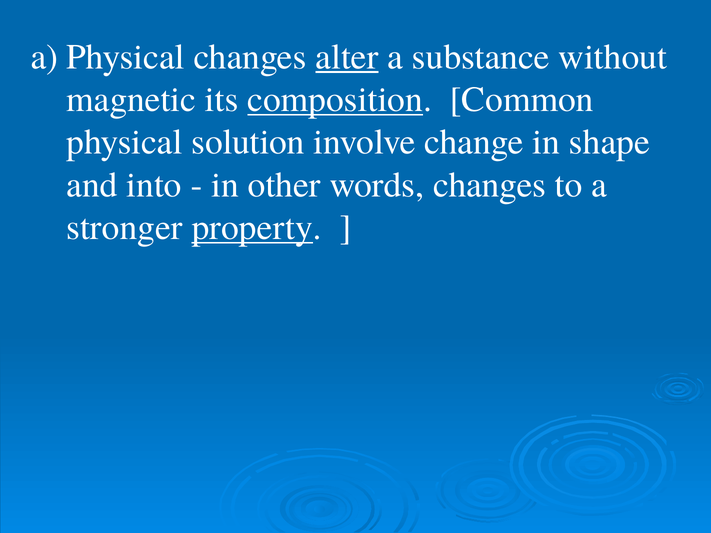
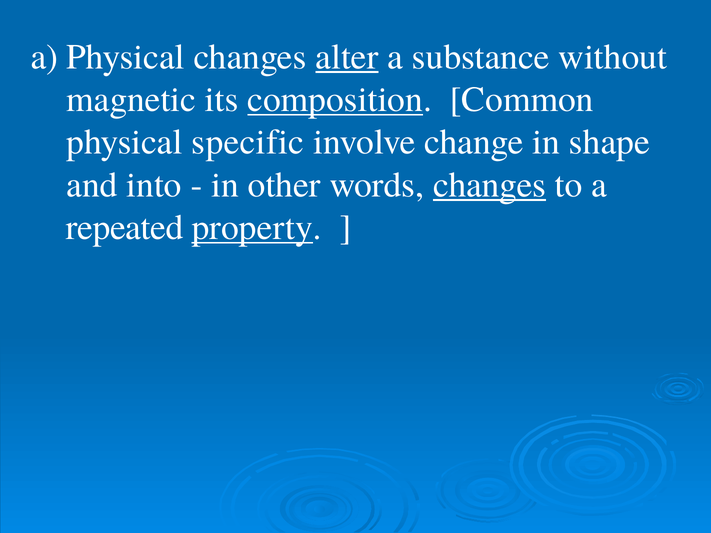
solution: solution -> specific
changes at (490, 185) underline: none -> present
stronger: stronger -> repeated
